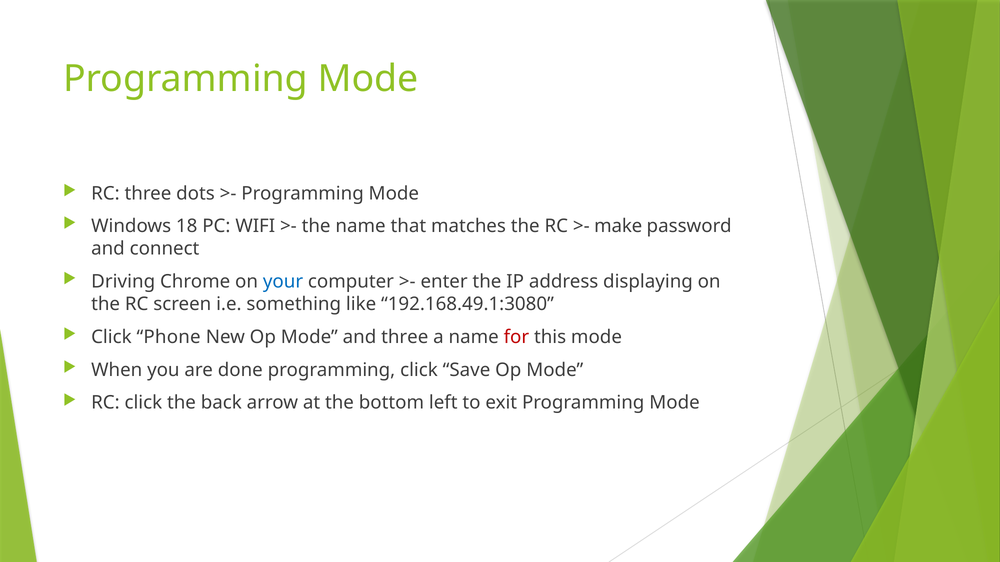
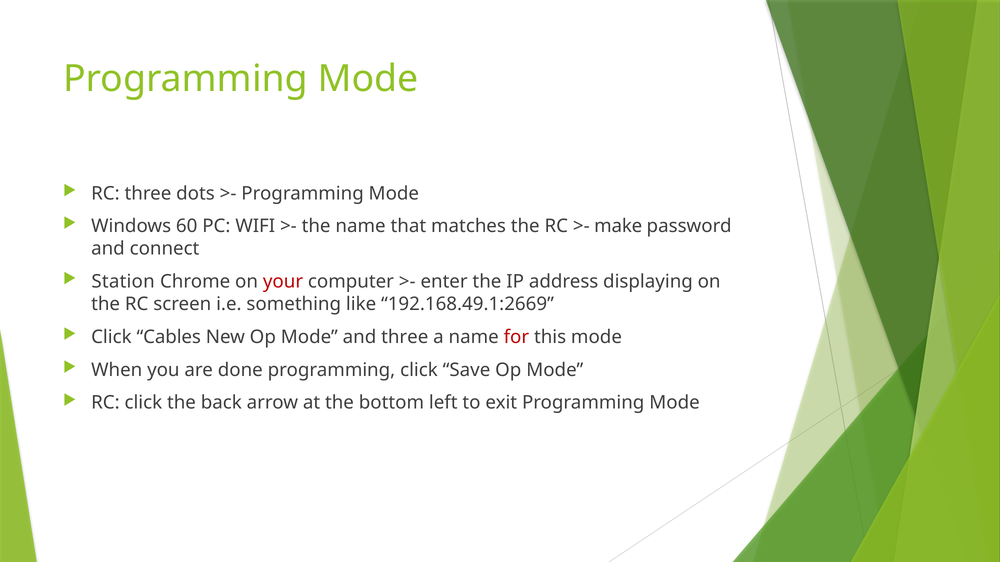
18: 18 -> 60
Driving: Driving -> Station
your colour: blue -> red
192.168.49.1:3080: 192.168.49.1:3080 -> 192.168.49.1:2669
Phone: Phone -> Cables
